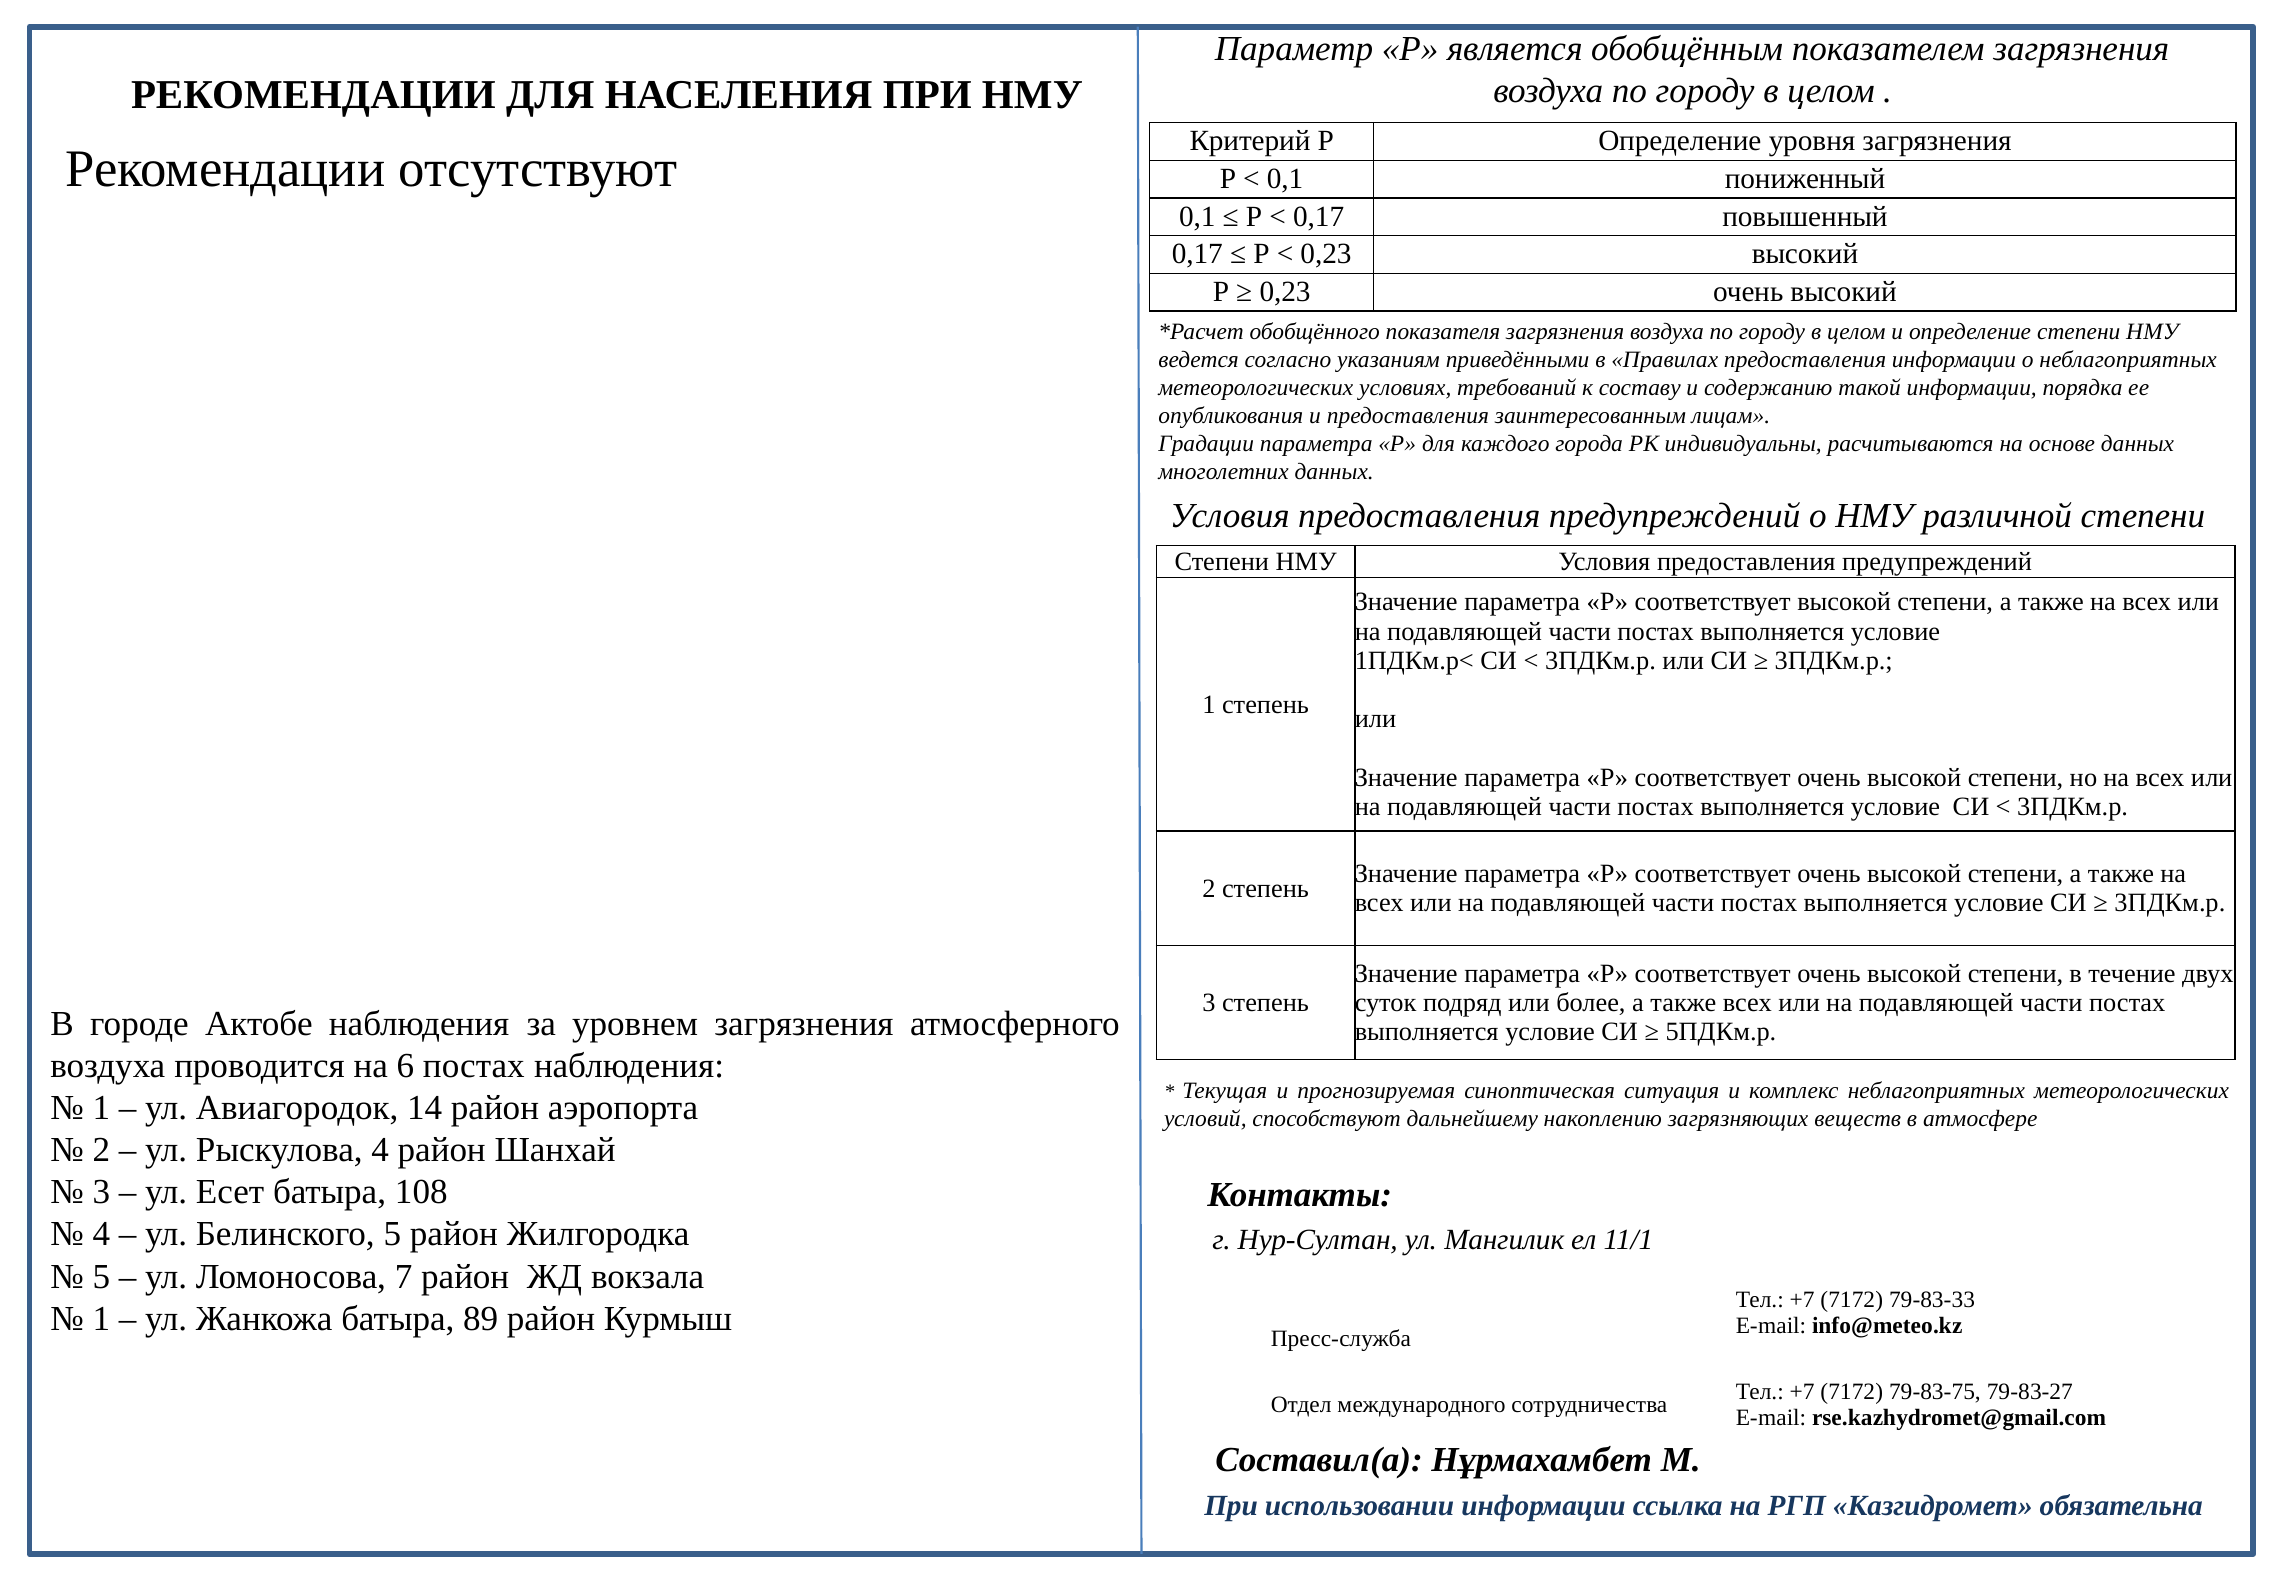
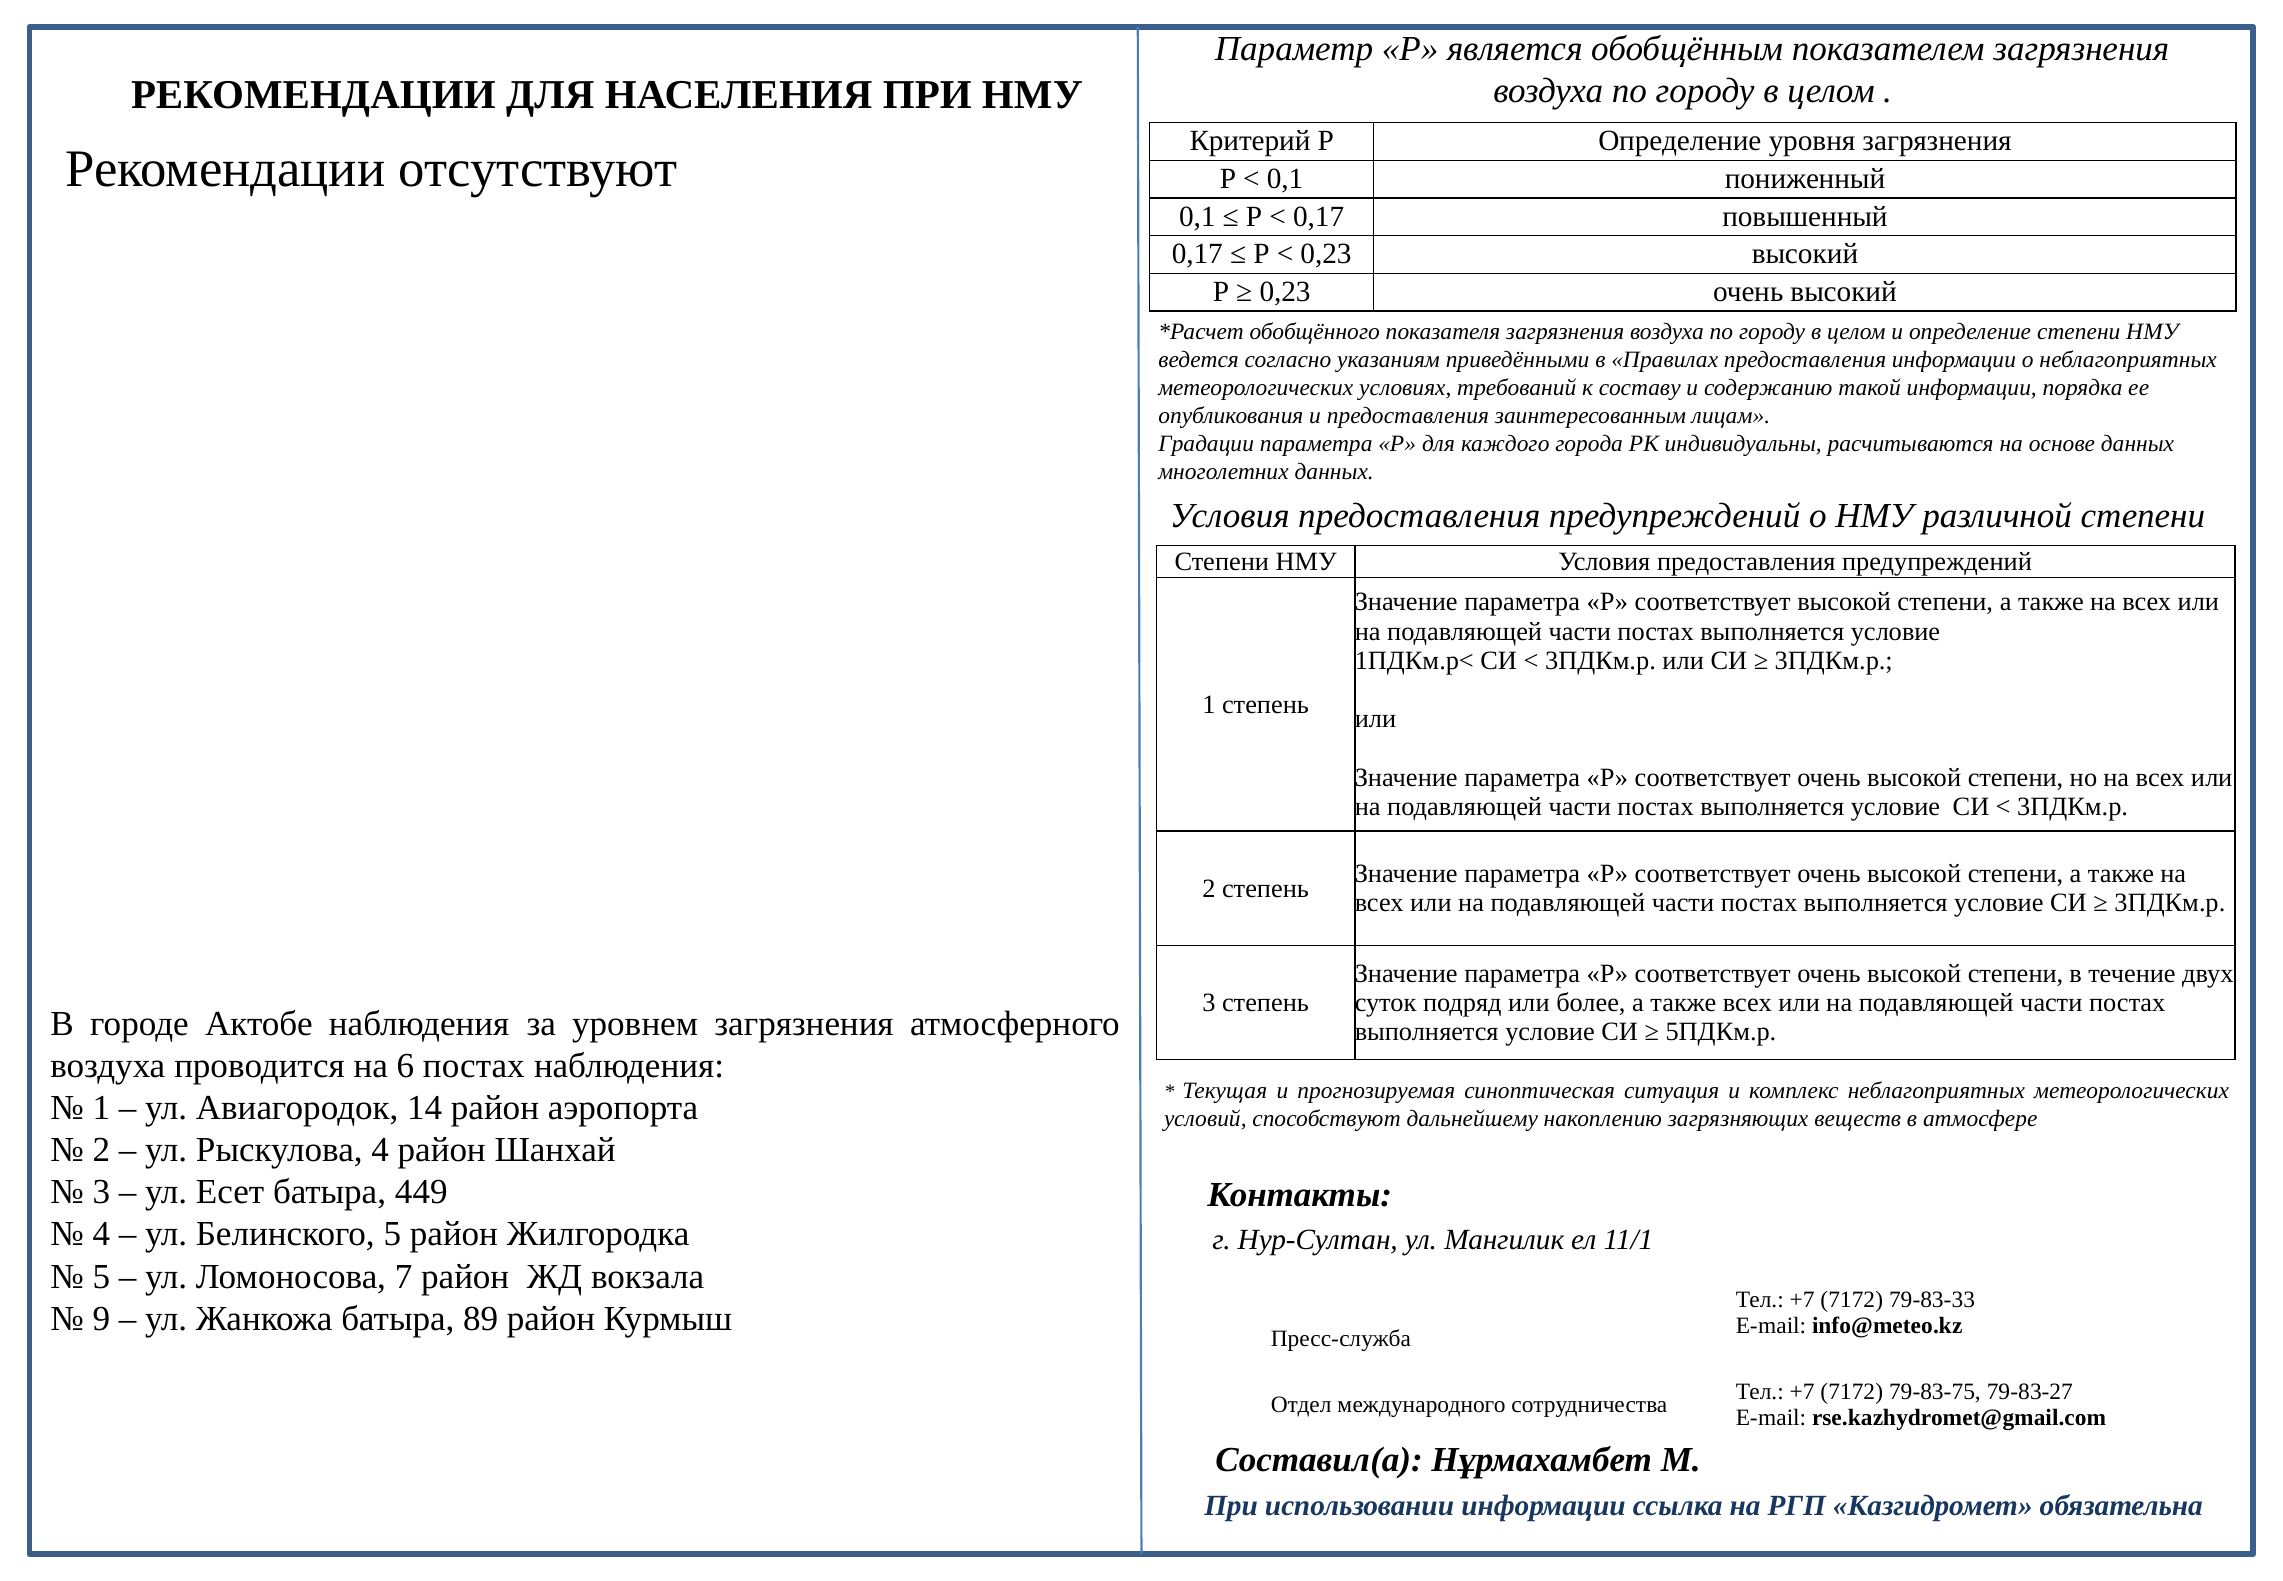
108: 108 -> 449
1 at (101, 1318): 1 -> 9
